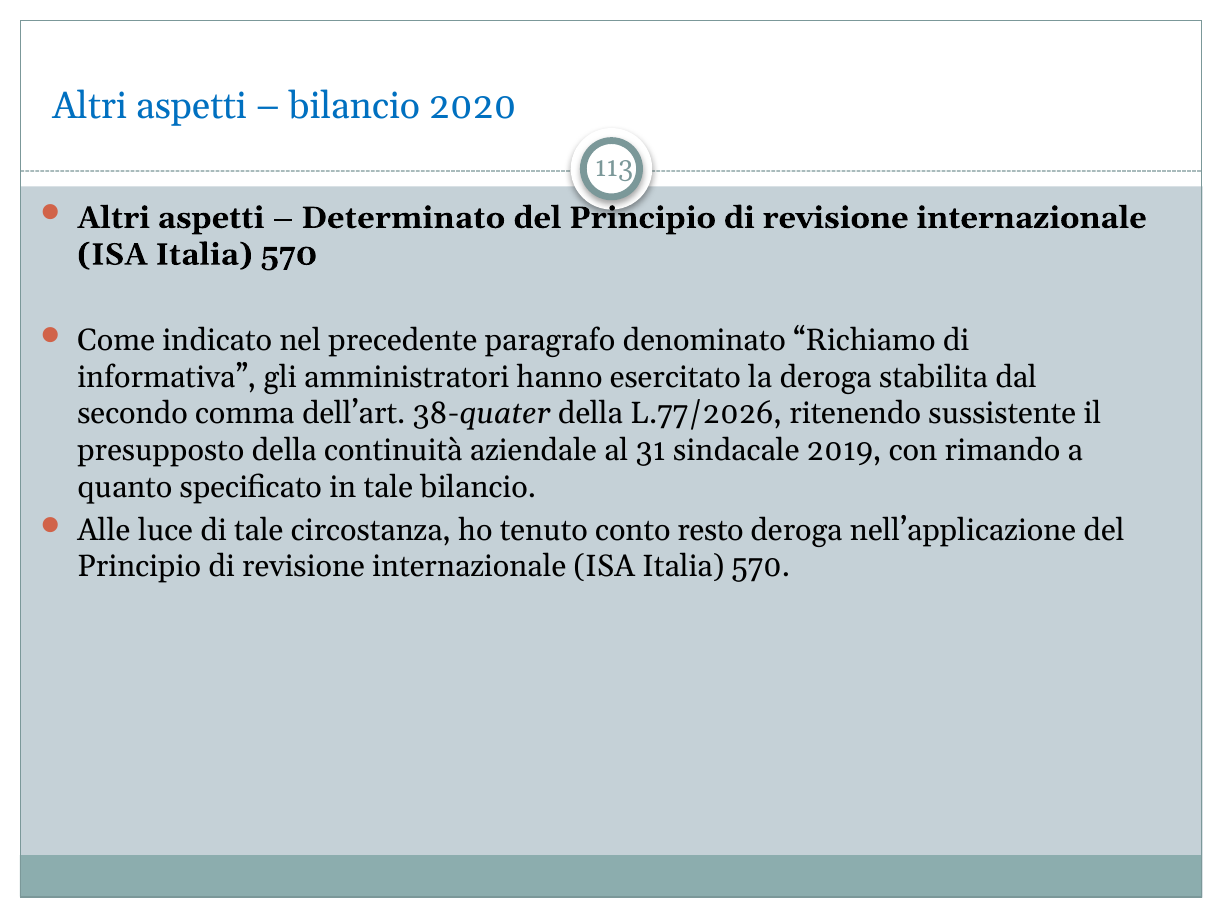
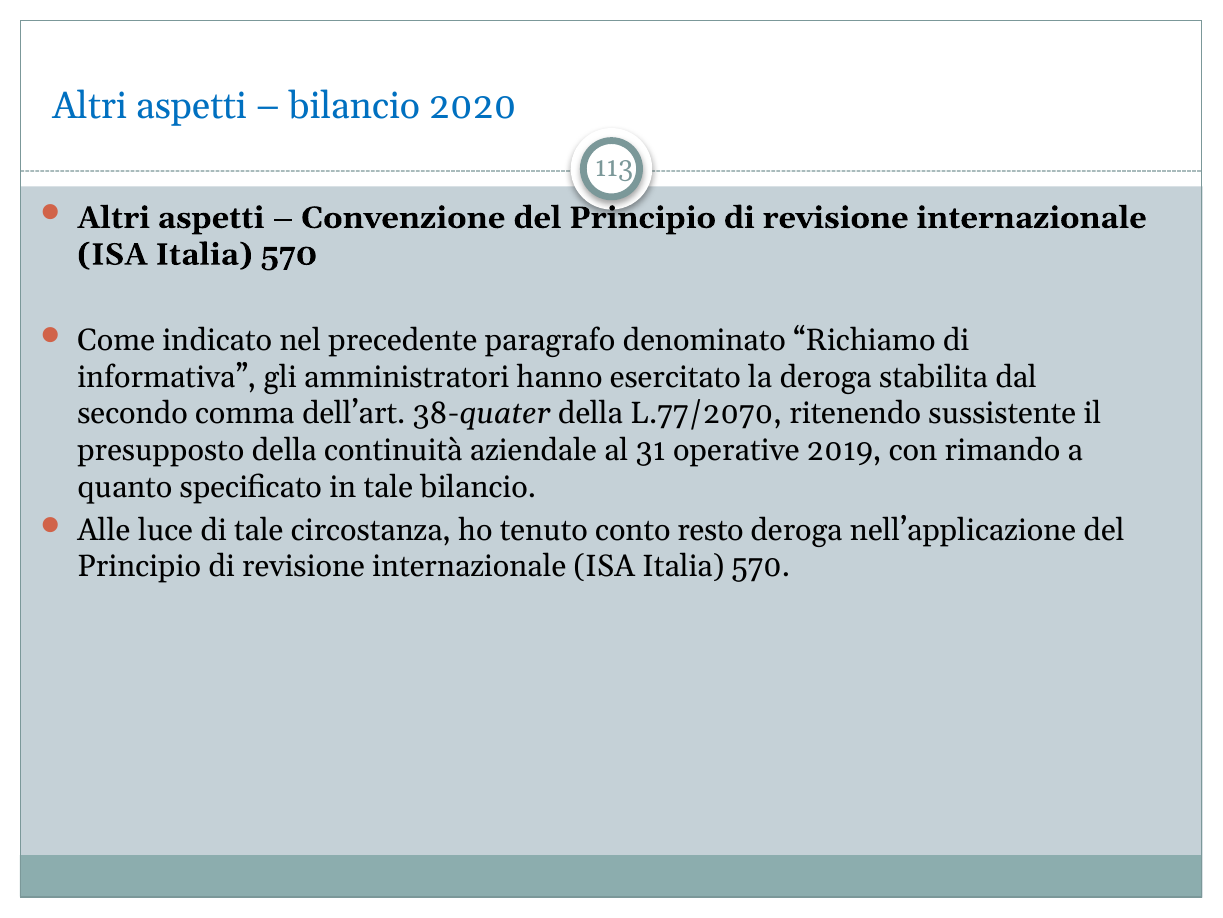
Determinato: Determinato -> Convenzione
L.77/2026: L.77/2026 -> L.77/2070
sindacale: sindacale -> operative
